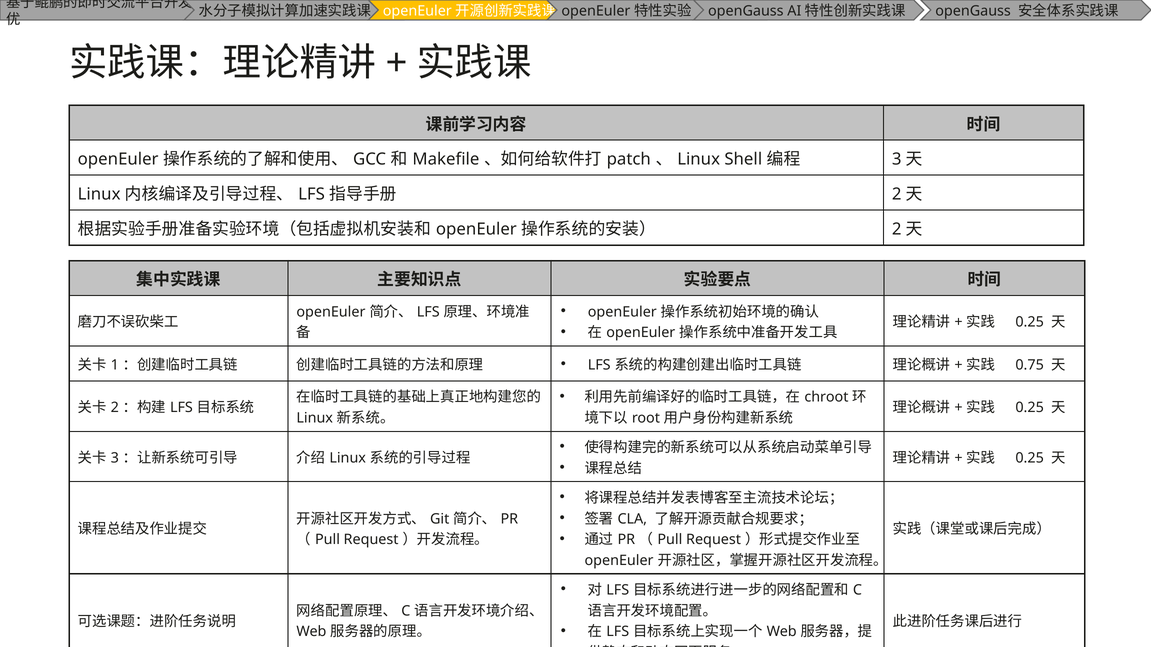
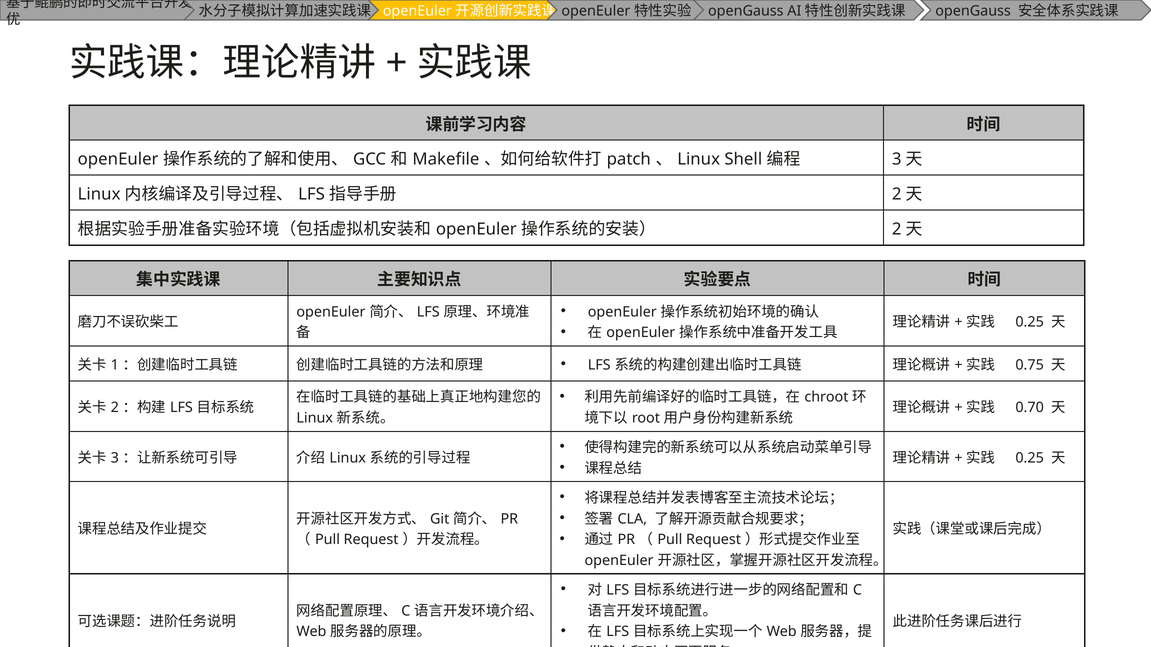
0.25 at (1030, 408): 0.25 -> 0.70
